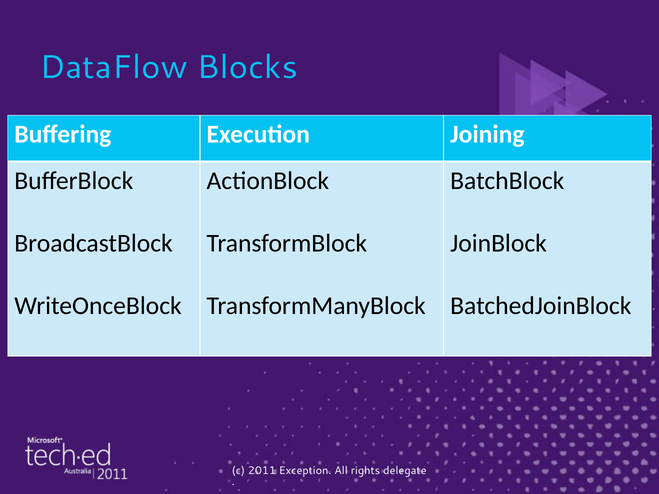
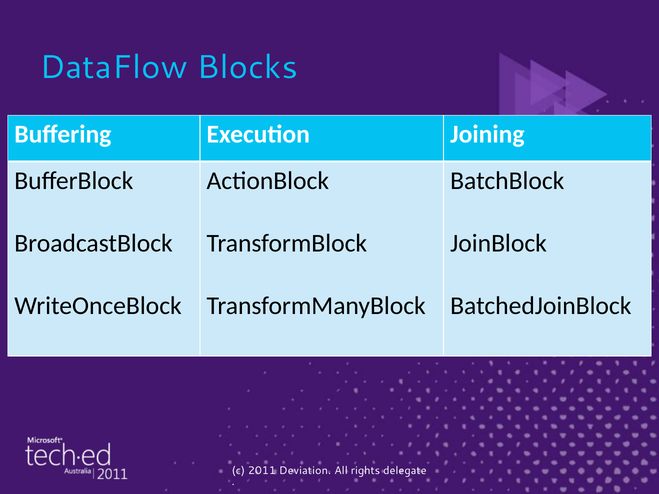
Exception: Exception -> Deviation
